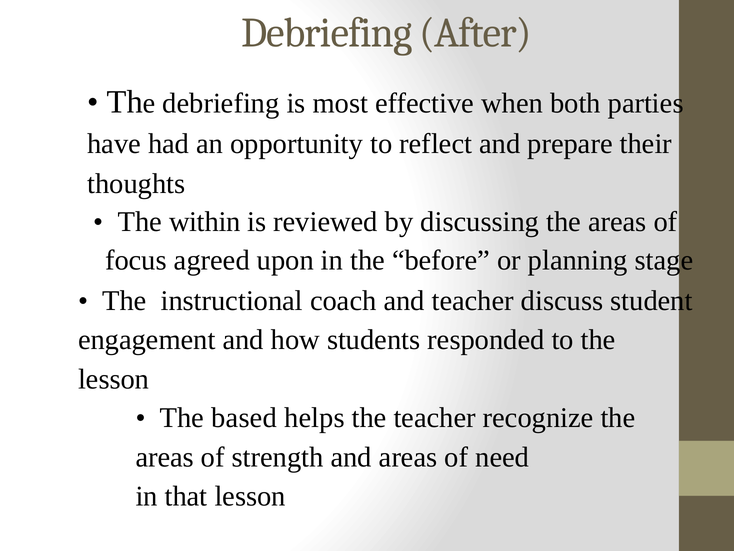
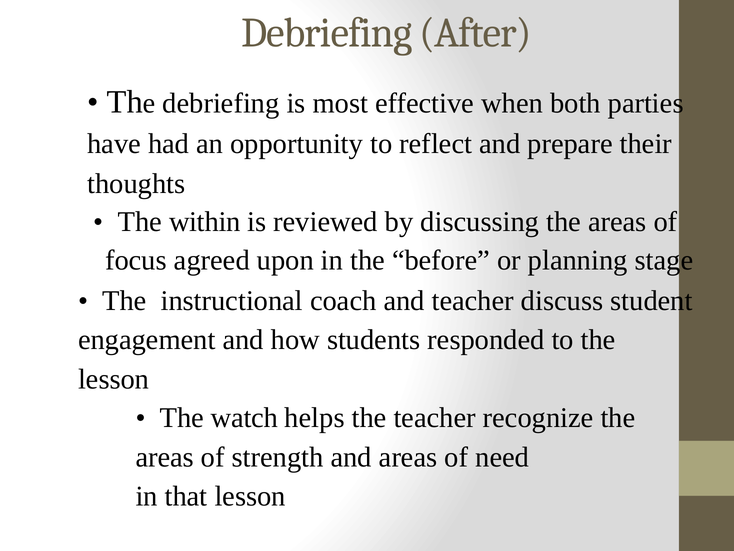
based: based -> watch
